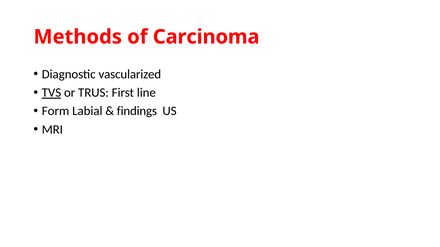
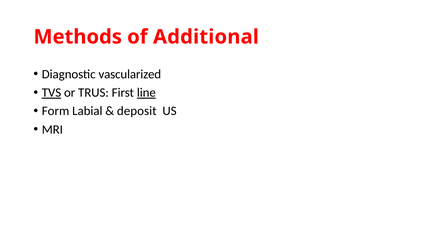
Carcinoma: Carcinoma -> Additional
line underline: none -> present
findings: findings -> deposit
